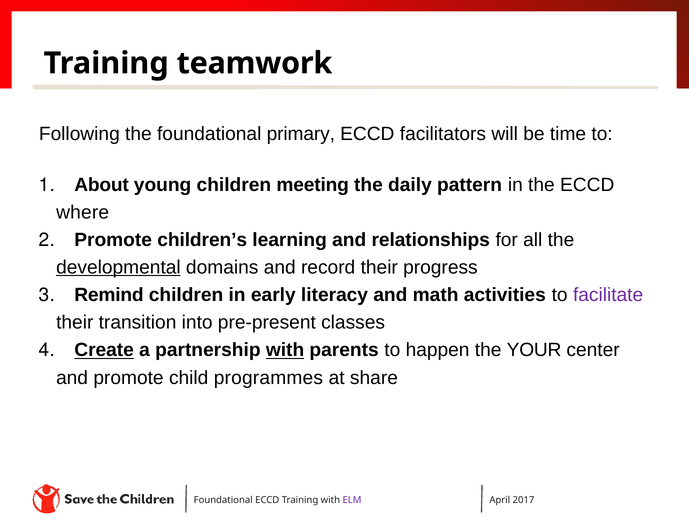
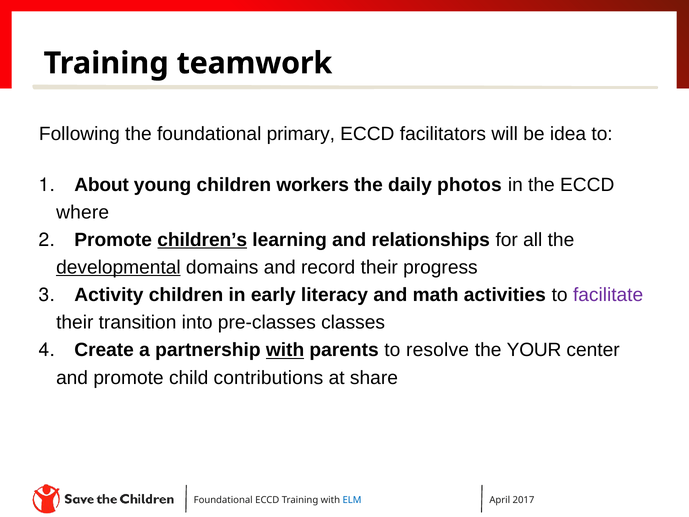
time: time -> idea
meeting: meeting -> workers
pattern: pattern -> photos
children’s underline: none -> present
Remind: Remind -> Activity
pre-present: pre-present -> pre-classes
Create underline: present -> none
happen: happen -> resolve
programmes: programmes -> contributions
ELM colour: purple -> blue
